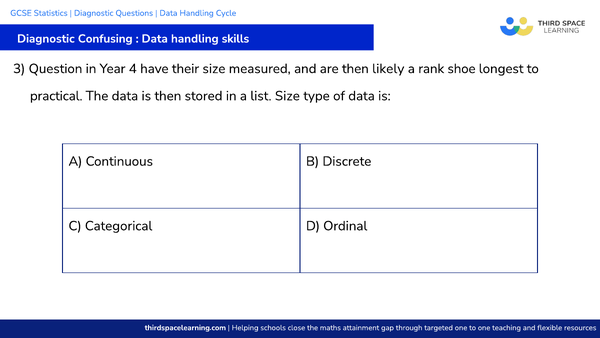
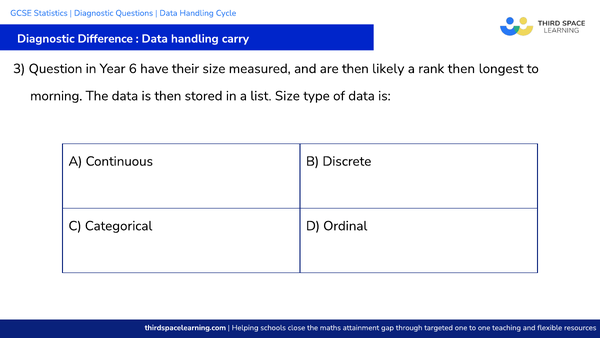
Confusing: Confusing -> Difference
skills: skills -> carry
4: 4 -> 6
rank shoe: shoe -> then
practical: practical -> morning
